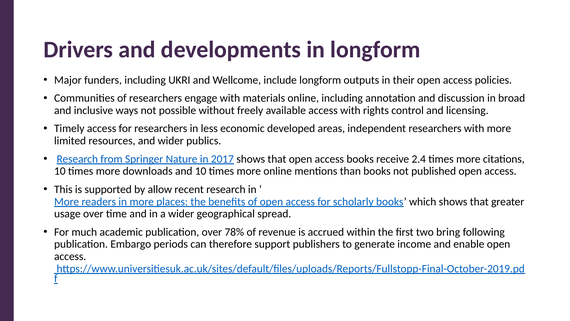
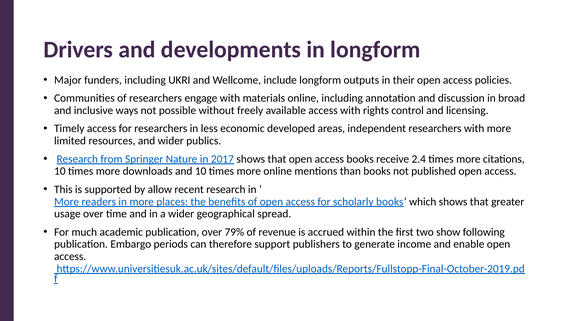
78%: 78% -> 79%
bring: bring -> show
